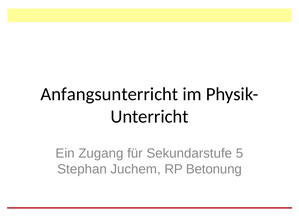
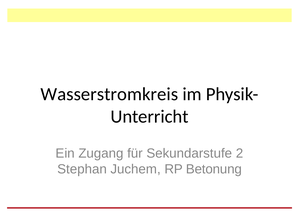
Anfangsunterricht: Anfangsunterricht -> Wasserstromkreis
5: 5 -> 2
